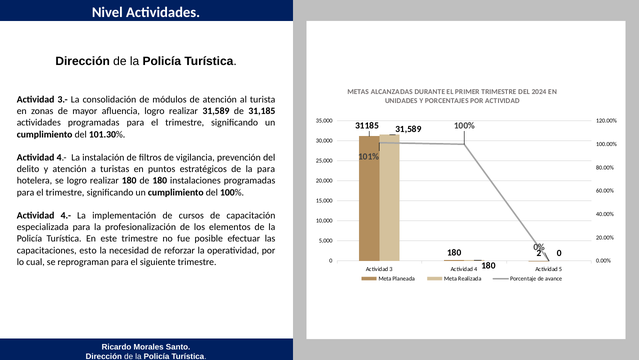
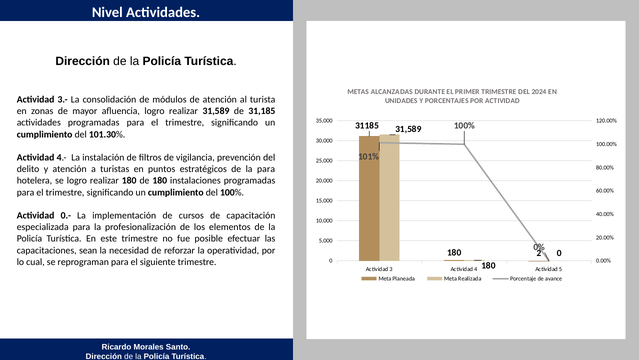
4.- at (66, 215): 4.- -> 0.-
esto: esto -> sean
